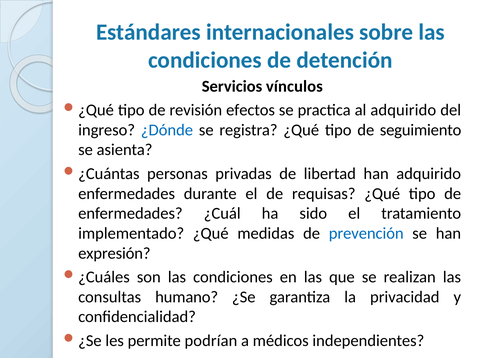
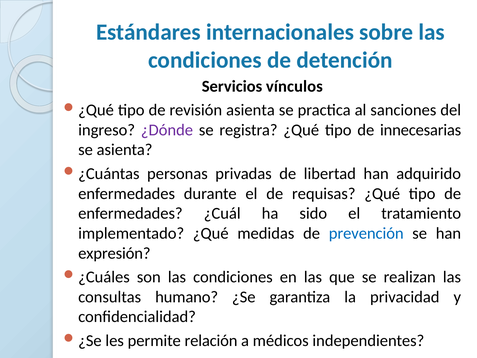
revisión efectos: efectos -> asienta
al adquirido: adquirido -> sanciones
¿Dónde colour: blue -> purple
seguimiento: seguimiento -> innecesarias
podrían: podrían -> relación
